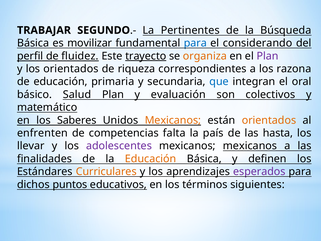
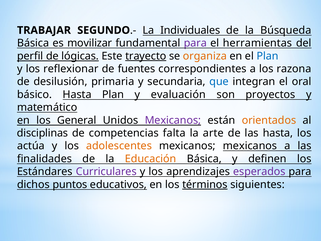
Pertinentes: Pertinentes -> Individuales
para at (195, 43) colour: blue -> purple
considerando: considerando -> herramientas
fluidez: fluidez -> lógicas
Plan at (267, 56) colour: purple -> blue
los orientados: orientados -> reflexionar
riqueza: riqueza -> fuentes
de educación: educación -> desilusión
básico Salud: Salud -> Hasta
colectivos: colectivos -> proyectos
Saberes: Saberes -> General
Mexicanos at (173, 120) colour: orange -> purple
enfrenten: enfrenten -> disciplinas
país: país -> arte
llevar: llevar -> actúa
adolescentes colour: purple -> orange
Curriculares colour: orange -> purple
términos underline: none -> present
